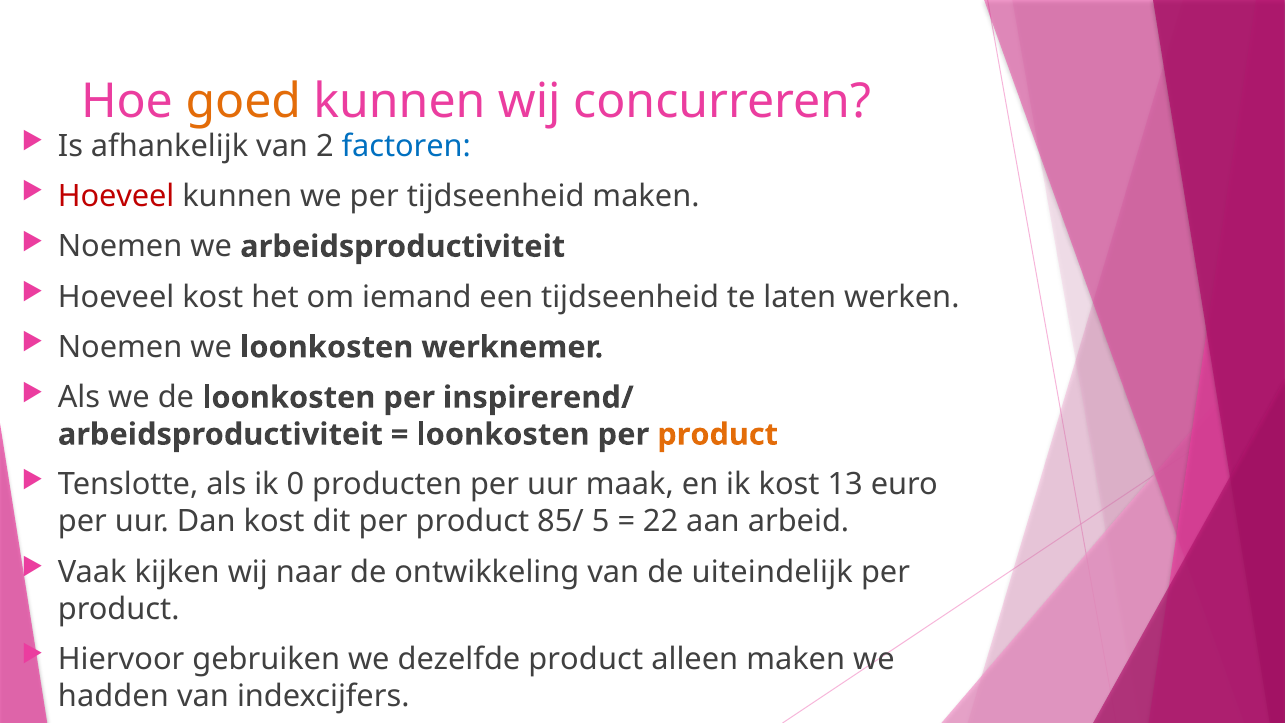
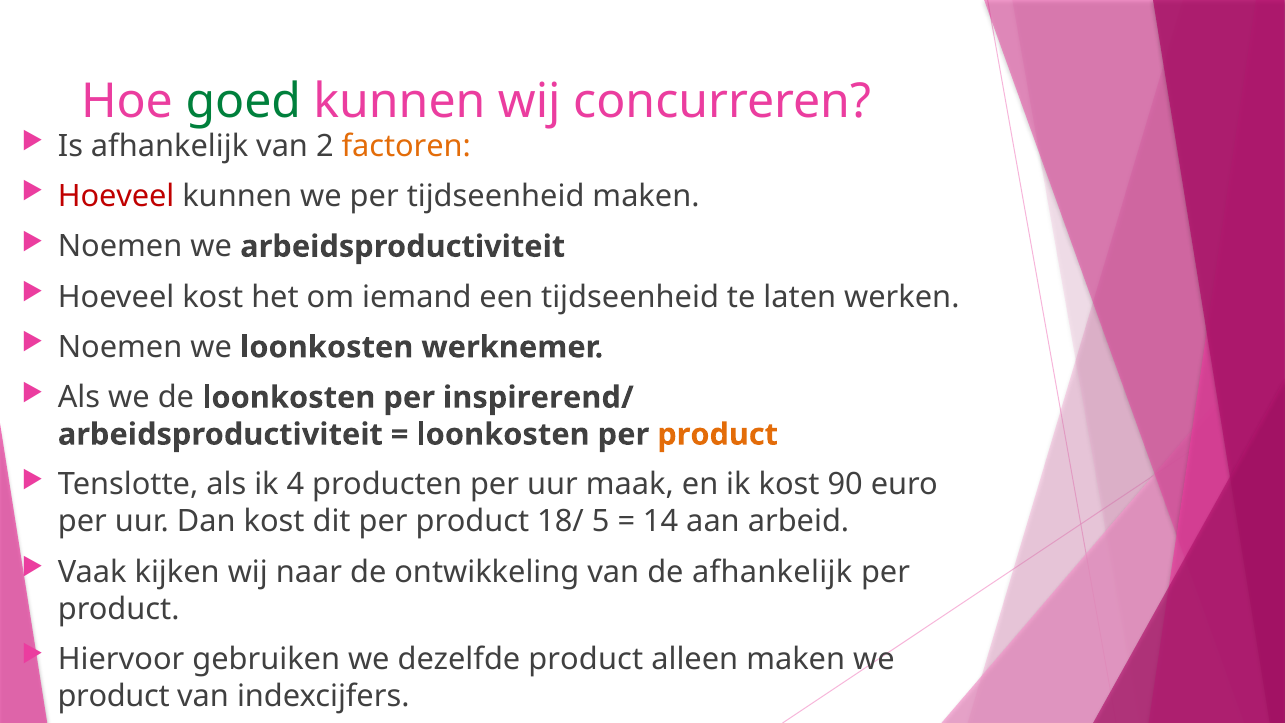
goed colour: orange -> green
factoren colour: blue -> orange
0: 0 -> 4
13: 13 -> 90
85/: 85/ -> 18/
22: 22 -> 14
de uiteindelijk: uiteindelijk -> afhankelijk
hadden at (113, 696): hadden -> product
